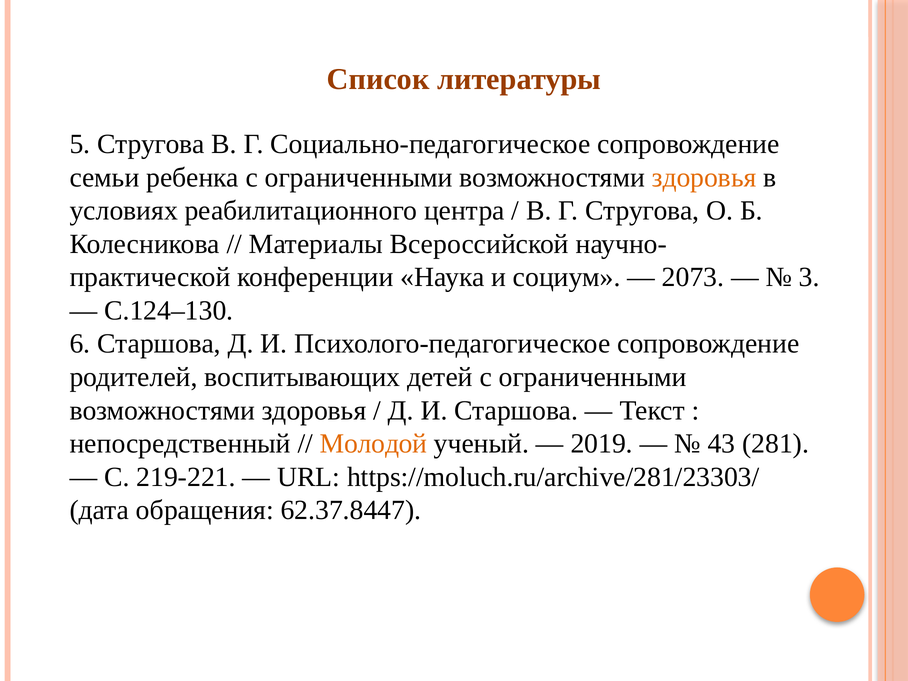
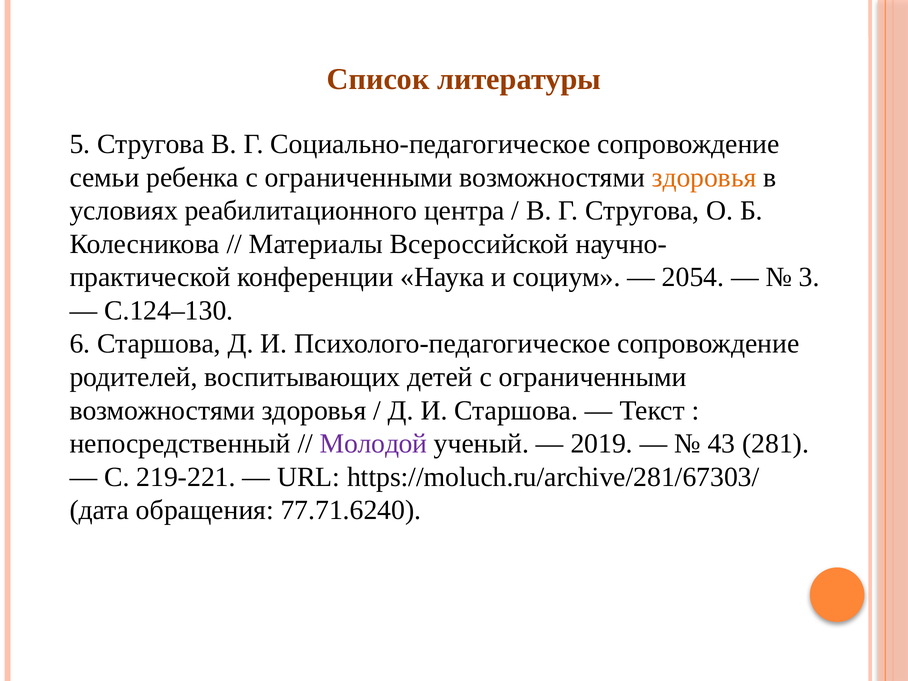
2073: 2073 -> 2054
Молодой colour: orange -> purple
https://moluch.ru/archive/281/23303/: https://moluch.ru/archive/281/23303/ -> https://moluch.ru/archive/281/67303/
62.37.8447: 62.37.8447 -> 77.71.6240
